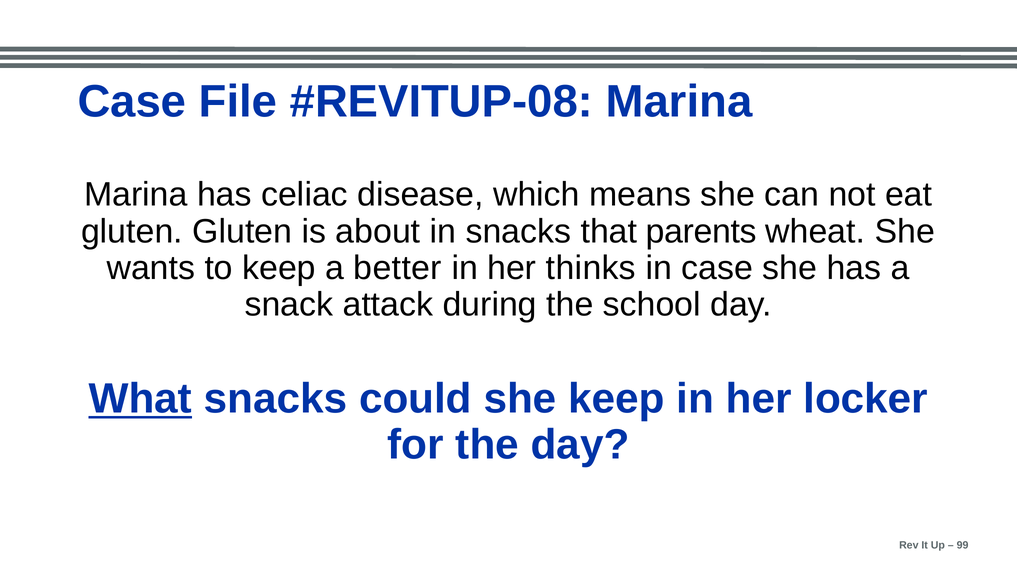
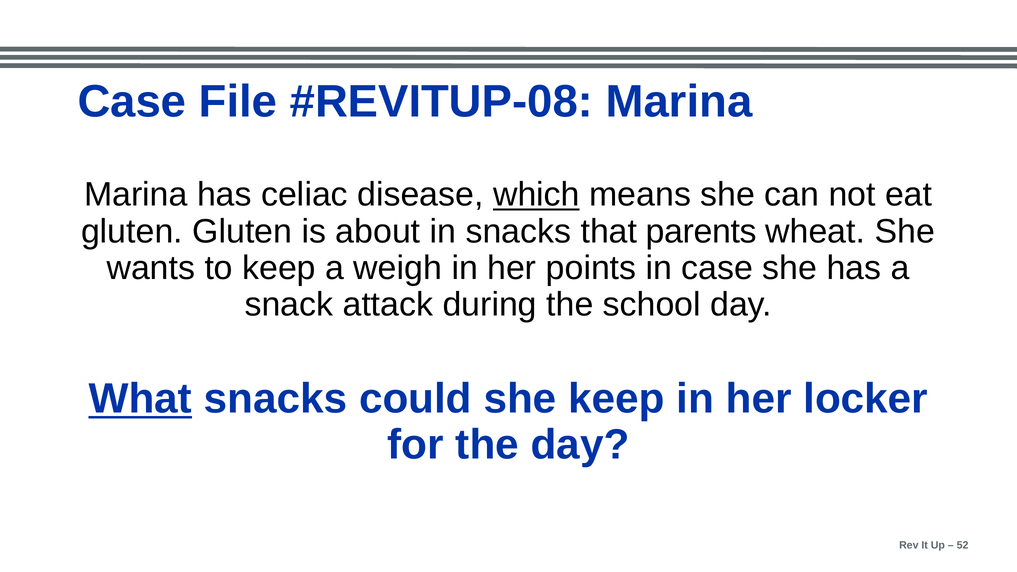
which underline: none -> present
better: better -> weigh
thinks: thinks -> points
99: 99 -> 52
